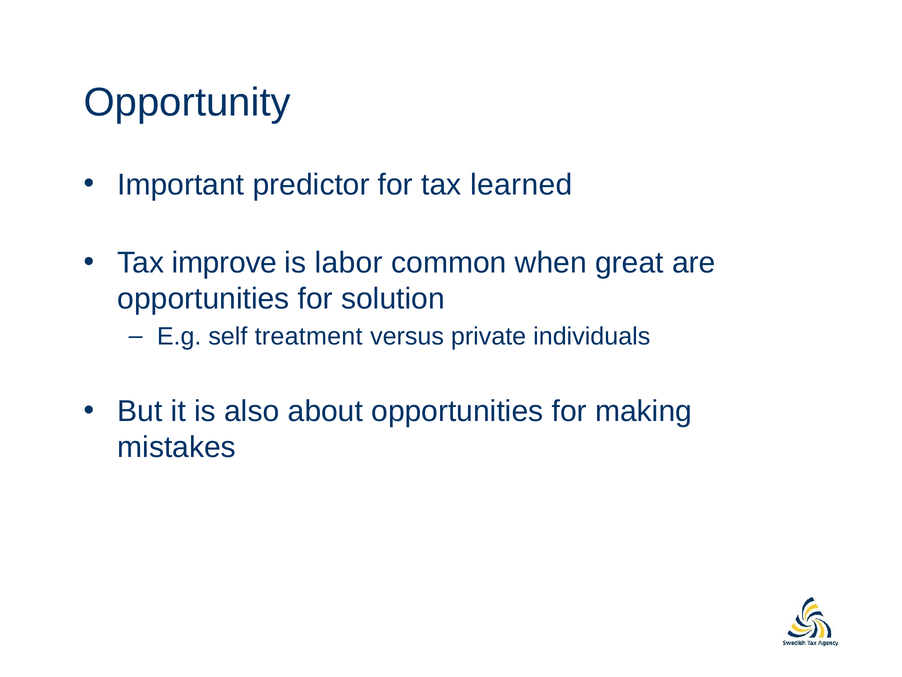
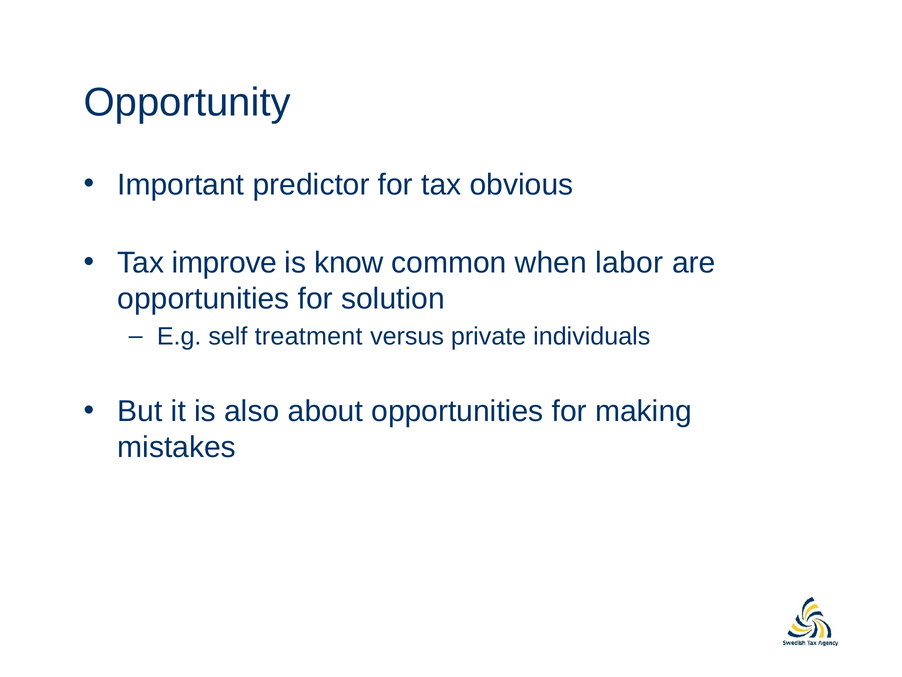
learned: learned -> obvious
labor: labor -> know
great: great -> labor
